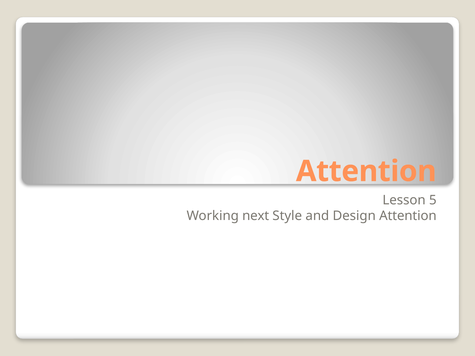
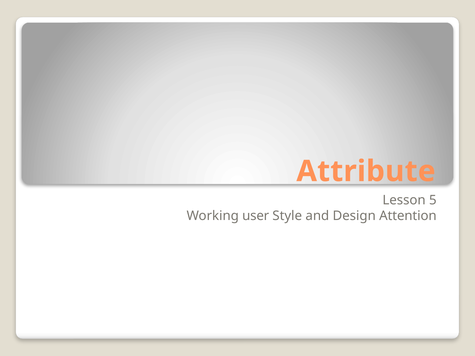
Attention at (366, 171): Attention -> Attribute
next: next -> user
